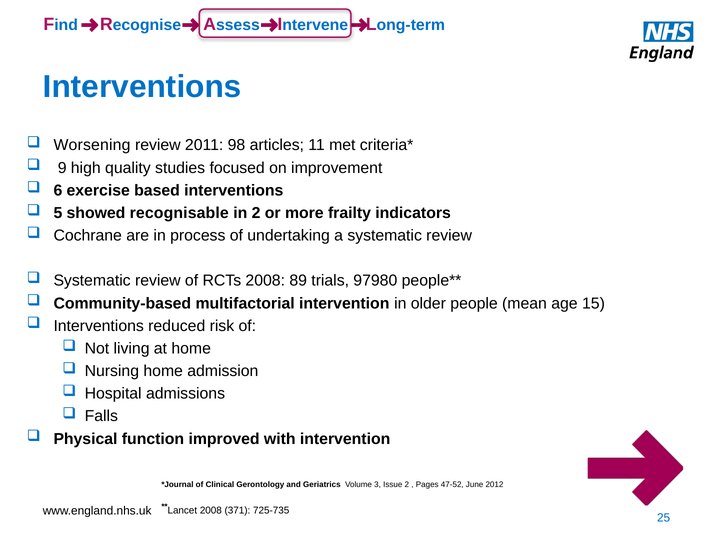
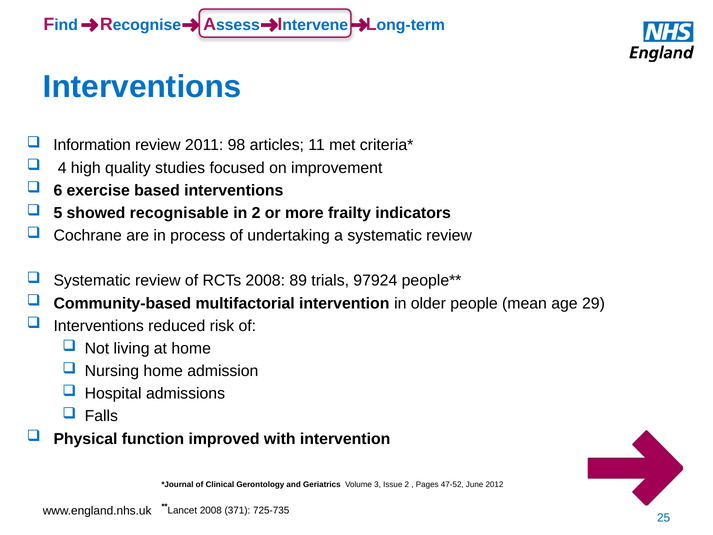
Worsening: Worsening -> Information
9: 9 -> 4
97980: 97980 -> 97924
15: 15 -> 29
